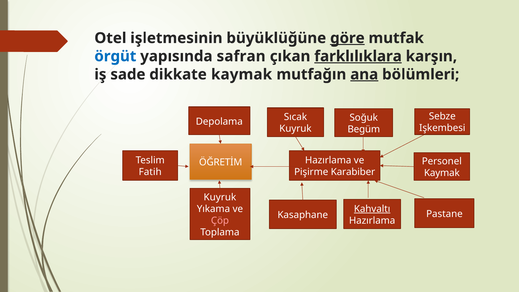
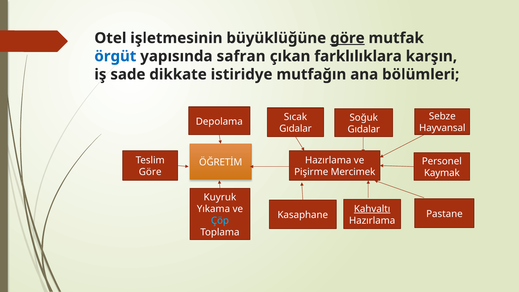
farklılıklara underline: present -> none
dikkate kaymak: kaymak -> istiridye
ana underline: present -> none
Işkembesi: Işkembesi -> Hayvansal
Kuyruk at (295, 129): Kuyruk -> Gıdalar
Begüm at (364, 129): Begüm -> Gıdalar
Fatih at (150, 172): Fatih -> Göre
Karabiber: Karabiber -> Mercimek
Çöp colour: pink -> light blue
